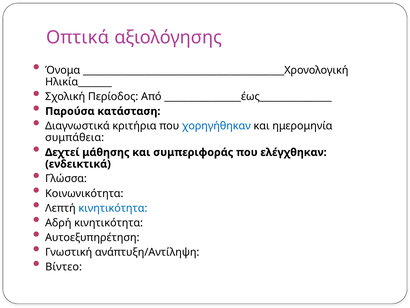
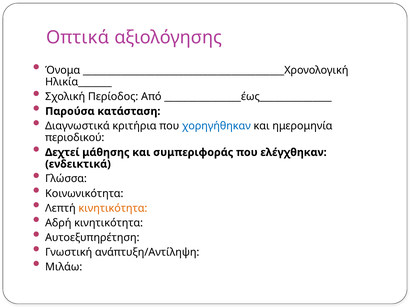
συμπάθεια: συμπάθεια -> περιοδικού
κινητικότητα at (113, 208) colour: blue -> orange
Βίντεο: Βίντεο -> Μιλάω
